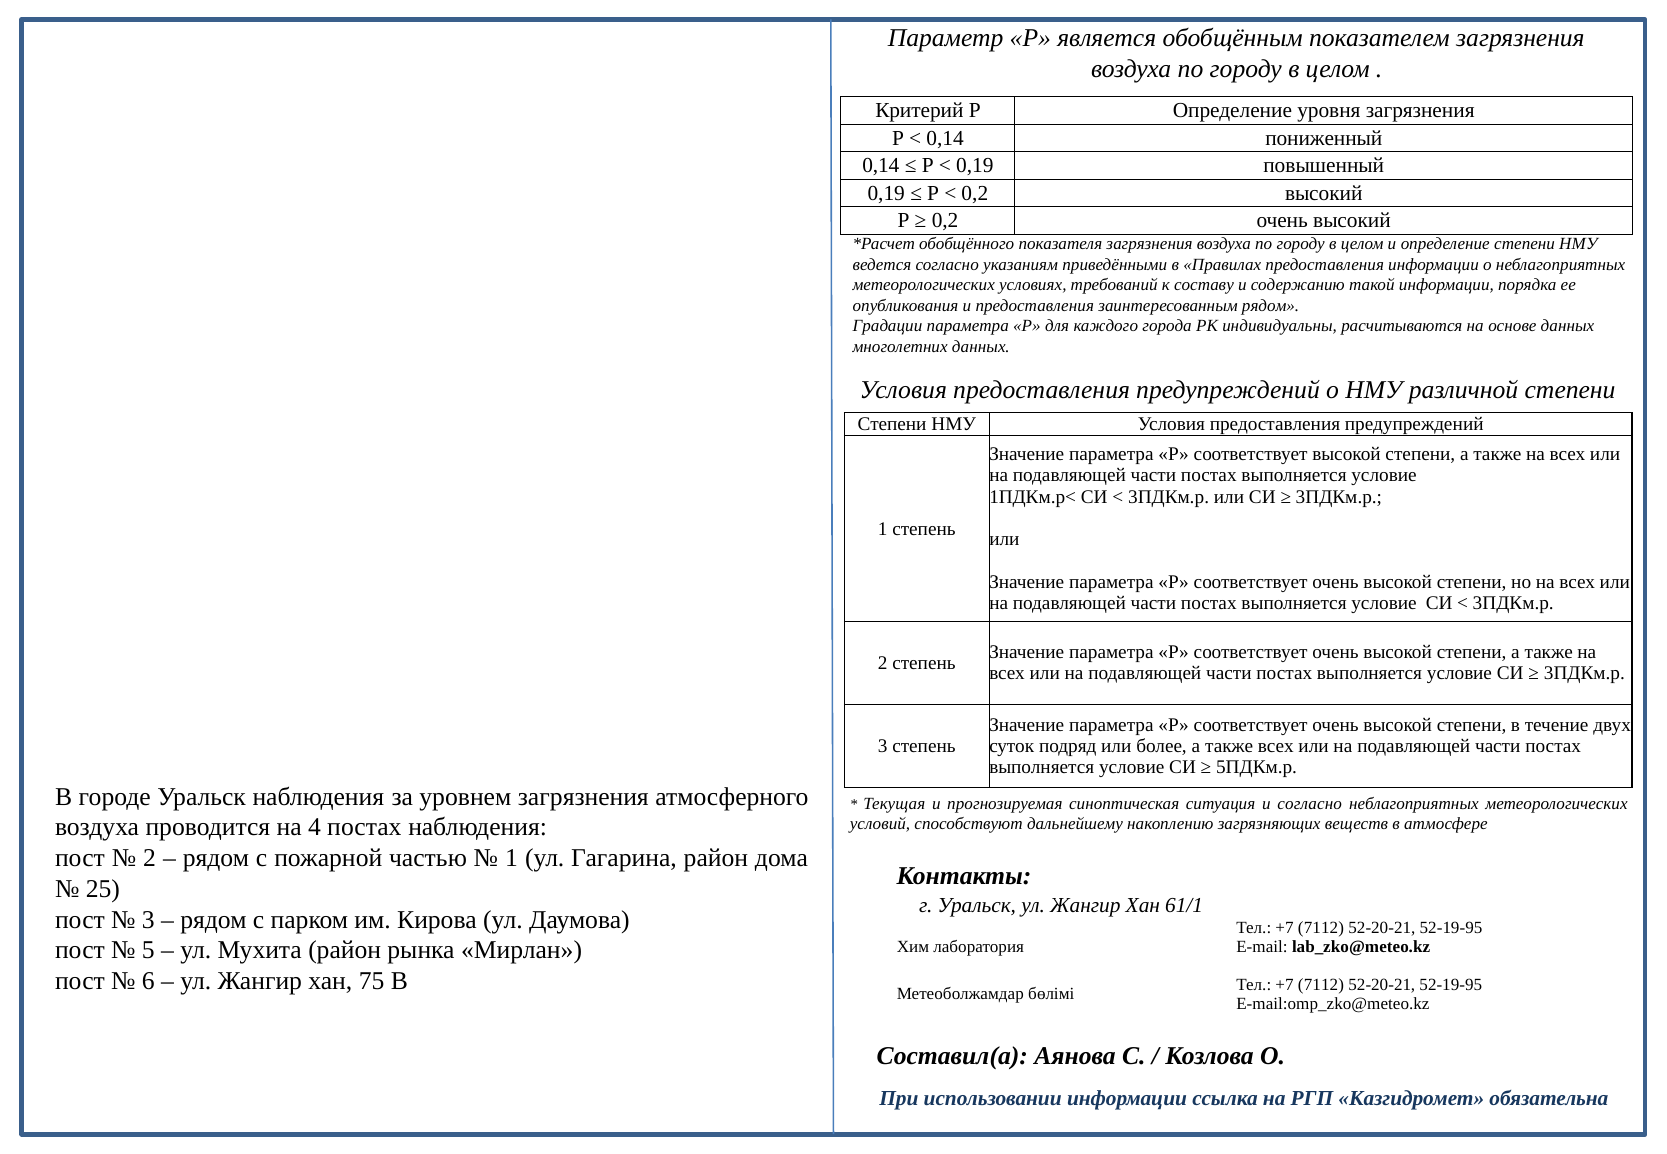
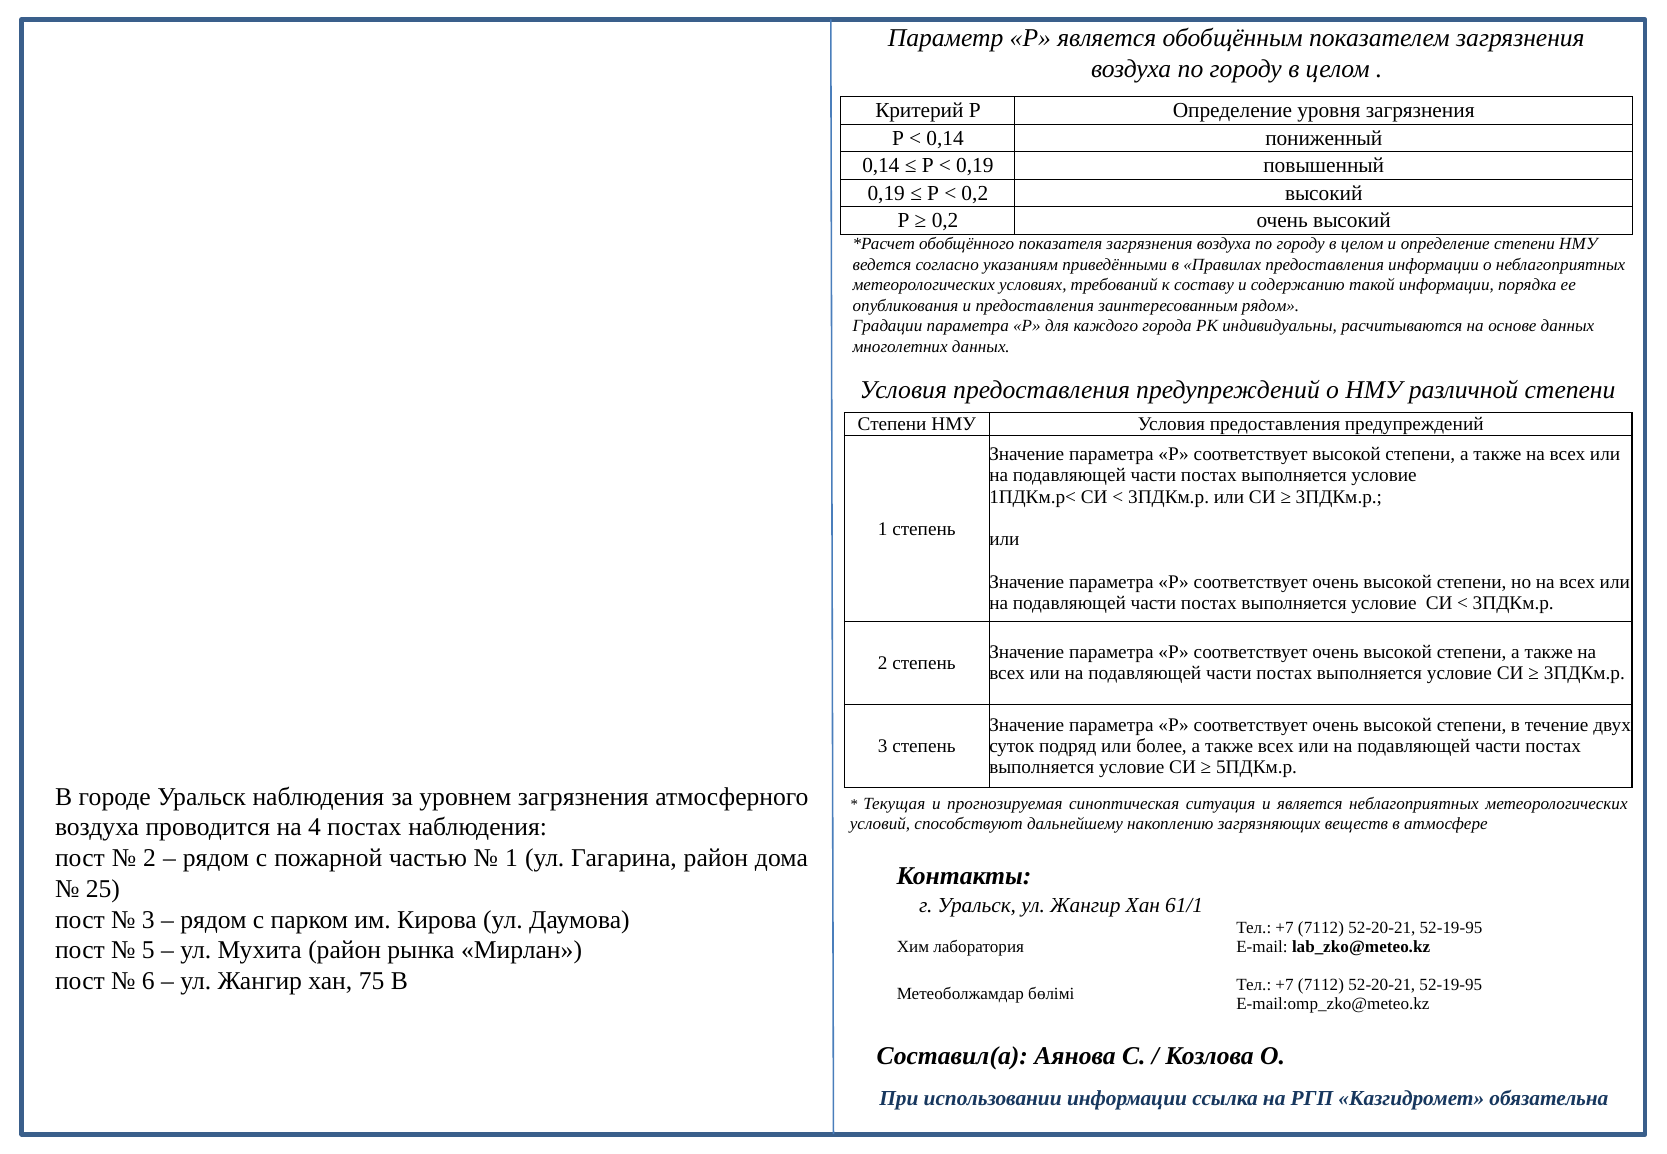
и согласно: согласно -> является
